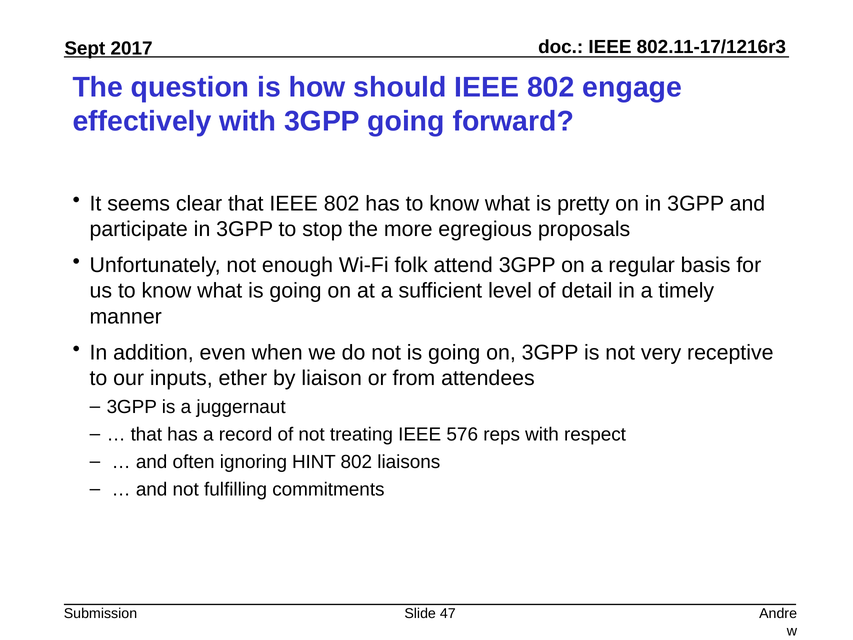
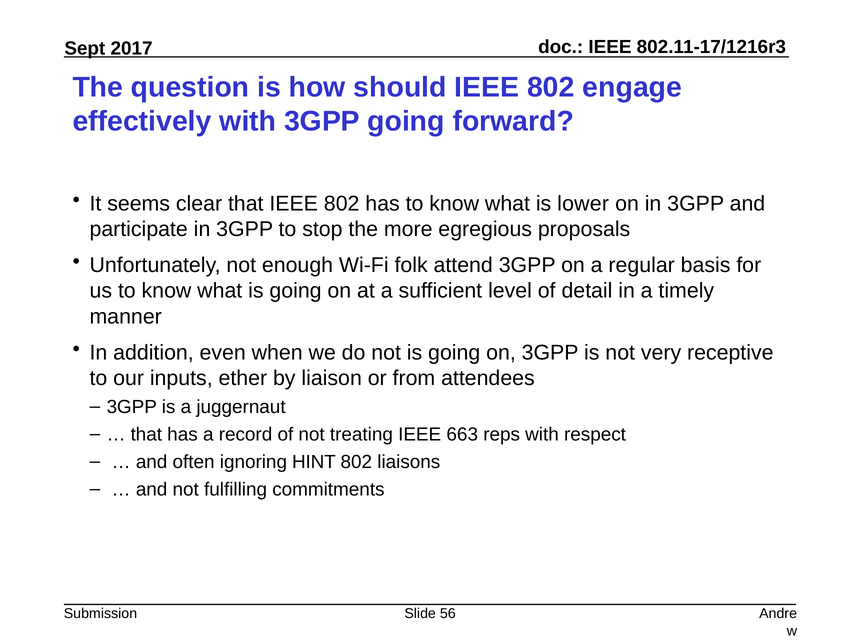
pretty: pretty -> lower
576: 576 -> 663
47: 47 -> 56
